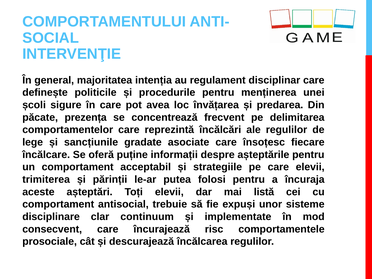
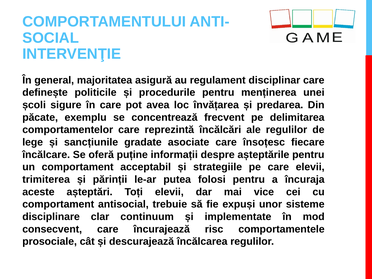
intenția: intenția -> asigură
prezența: prezența -> exemplu
listă: listă -> vice
